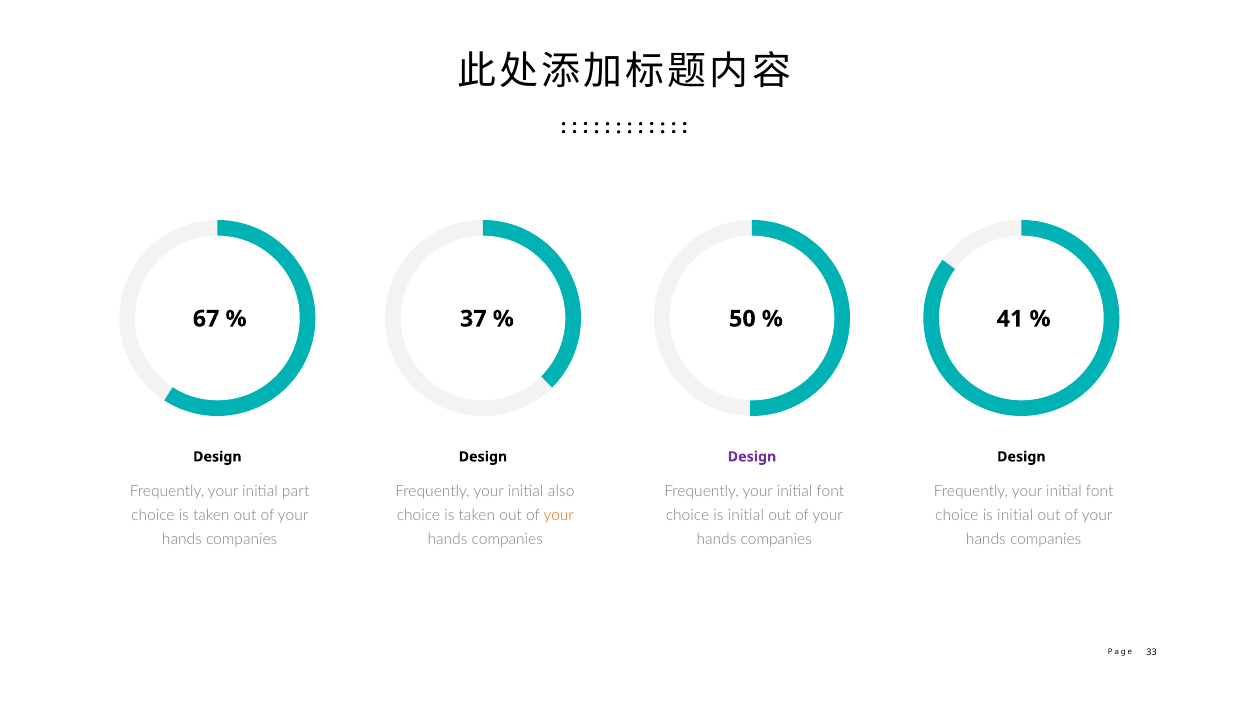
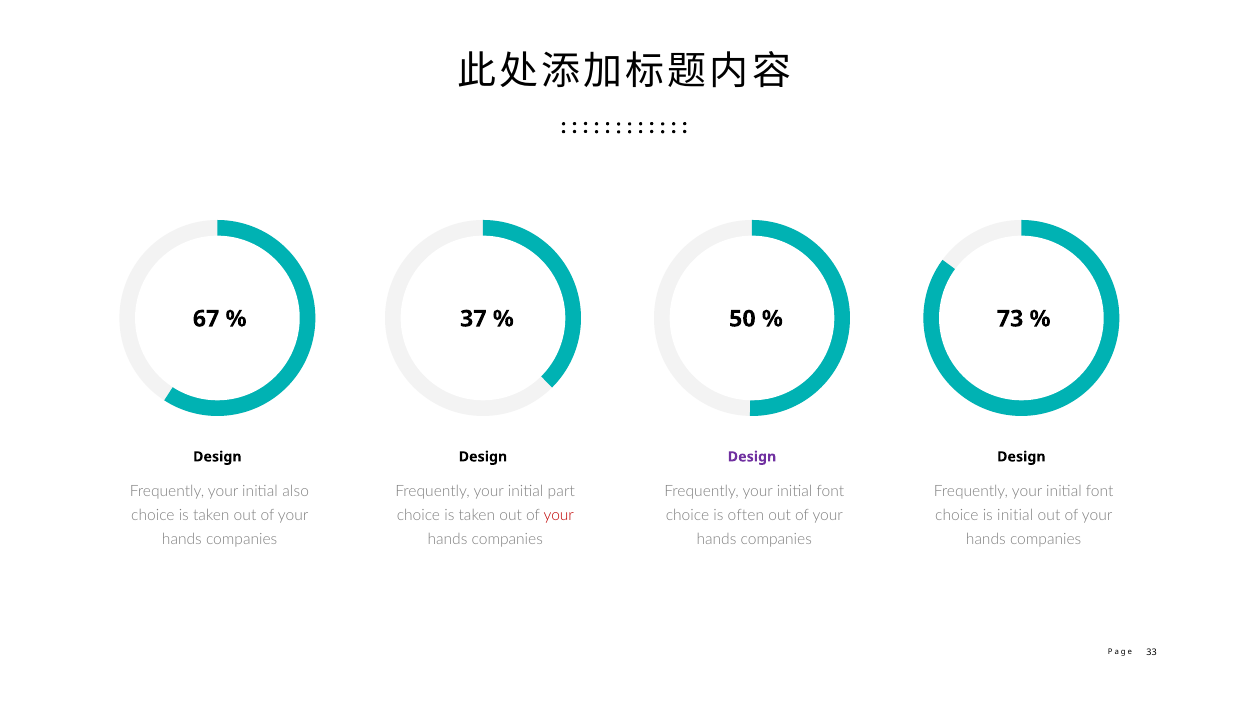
41: 41 -> 73
part: part -> also
also: also -> part
your at (559, 515) colour: orange -> red
initial at (746, 515): initial -> often
